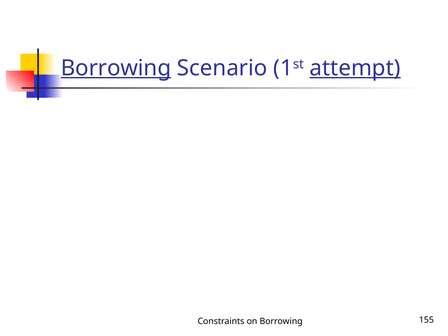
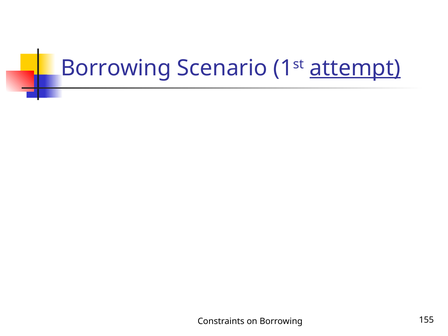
Borrowing at (116, 68) underline: present -> none
